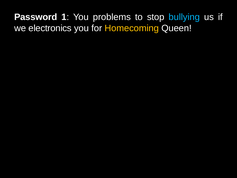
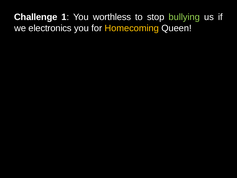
Password: Password -> Challenge
problems: problems -> worthless
bullying colour: light blue -> light green
